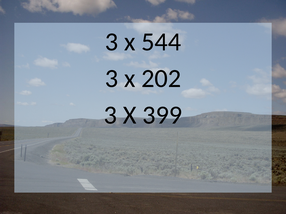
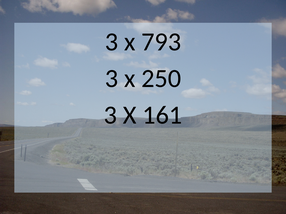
544: 544 -> 793
202: 202 -> 250
399: 399 -> 161
